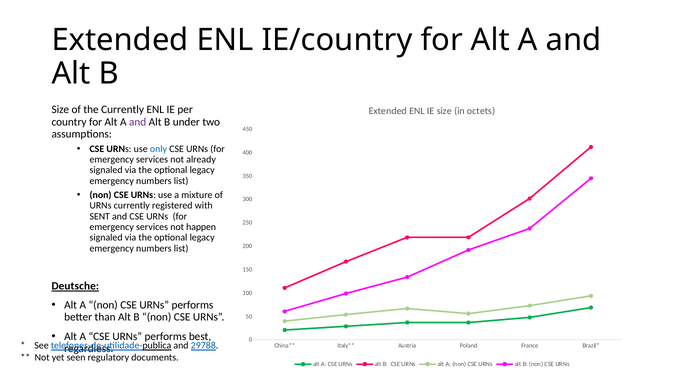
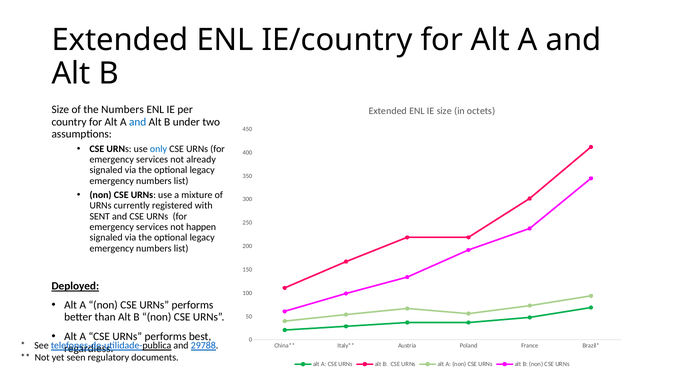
the Currently: Currently -> Numbers
and at (138, 122) colour: purple -> blue
Deutsche: Deutsche -> Deployed
